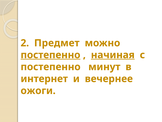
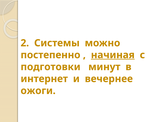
Предмет: Предмет -> Системы
постепенно at (50, 55) underline: present -> none
постепенно at (51, 67): постепенно -> подготовки
